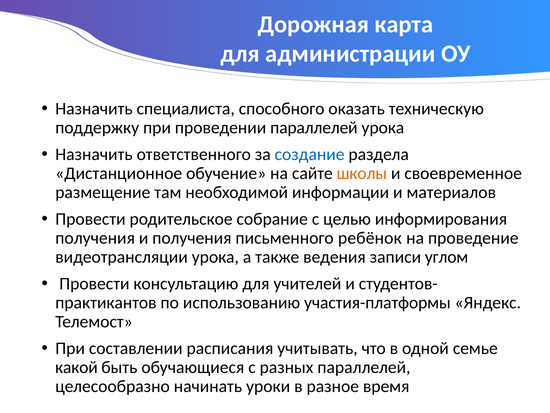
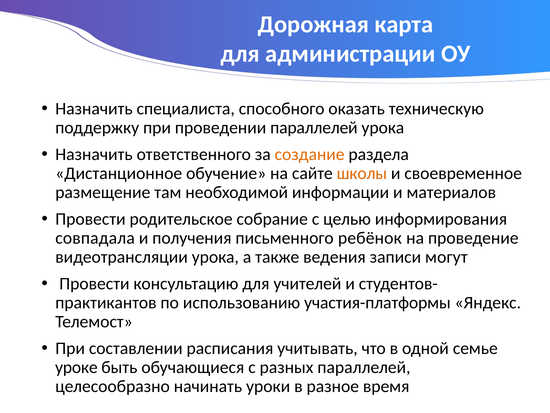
создание colour: blue -> orange
получения at (95, 238): получения -> совпадала
углом: углом -> могут
какой: какой -> уроке
